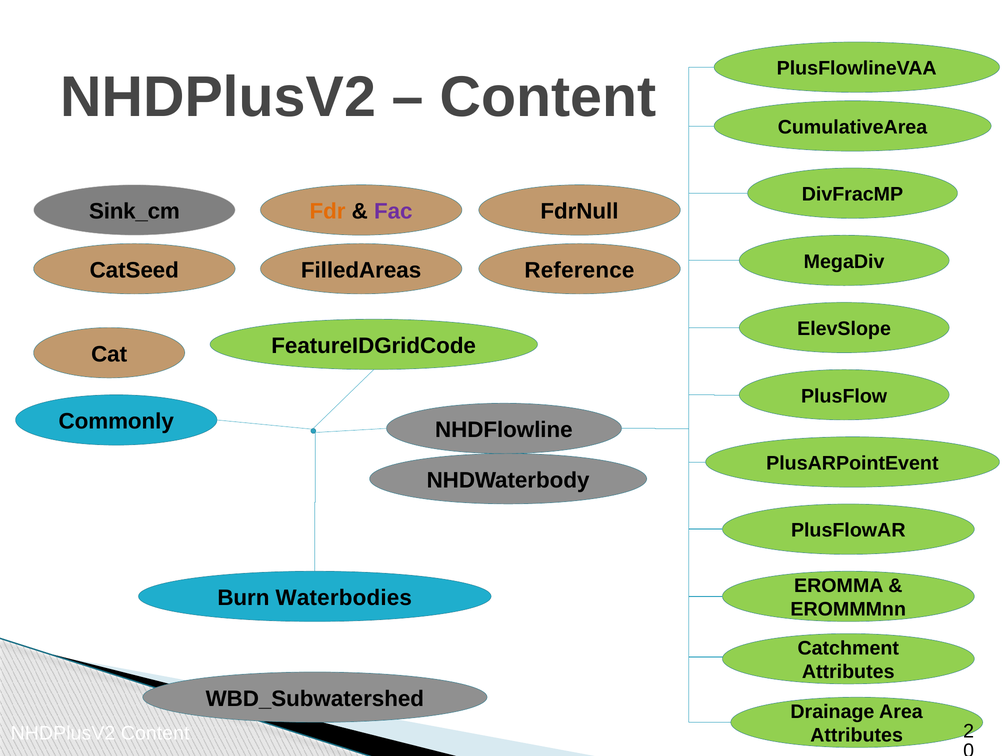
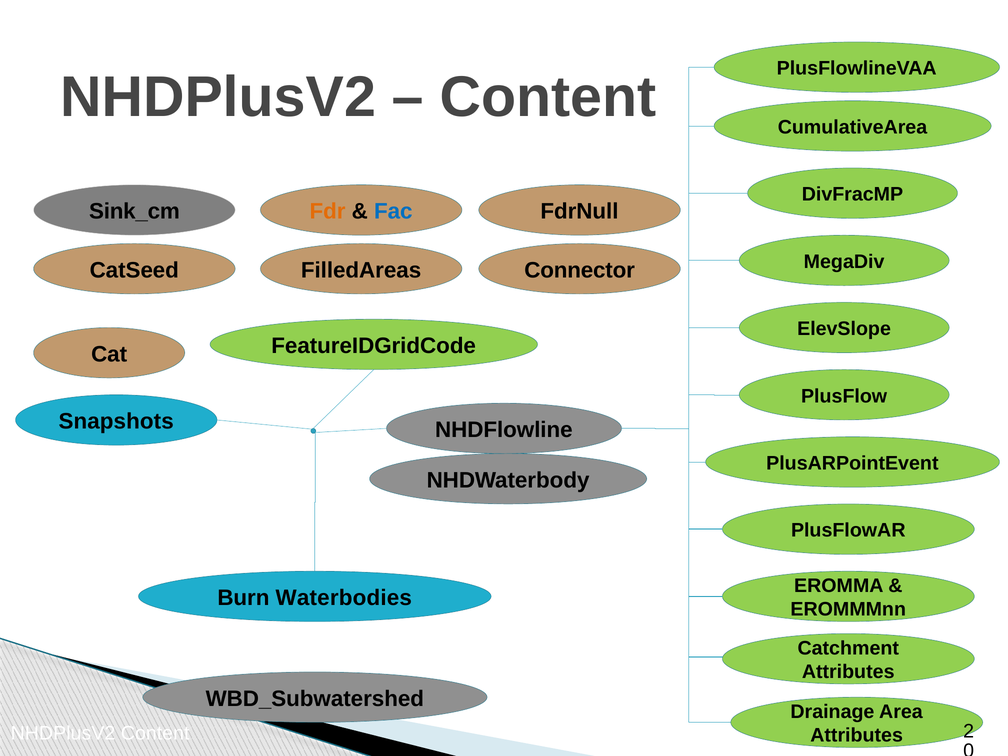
Fac colour: purple -> blue
Reference: Reference -> Connector
Commonly: Commonly -> Snapshots
